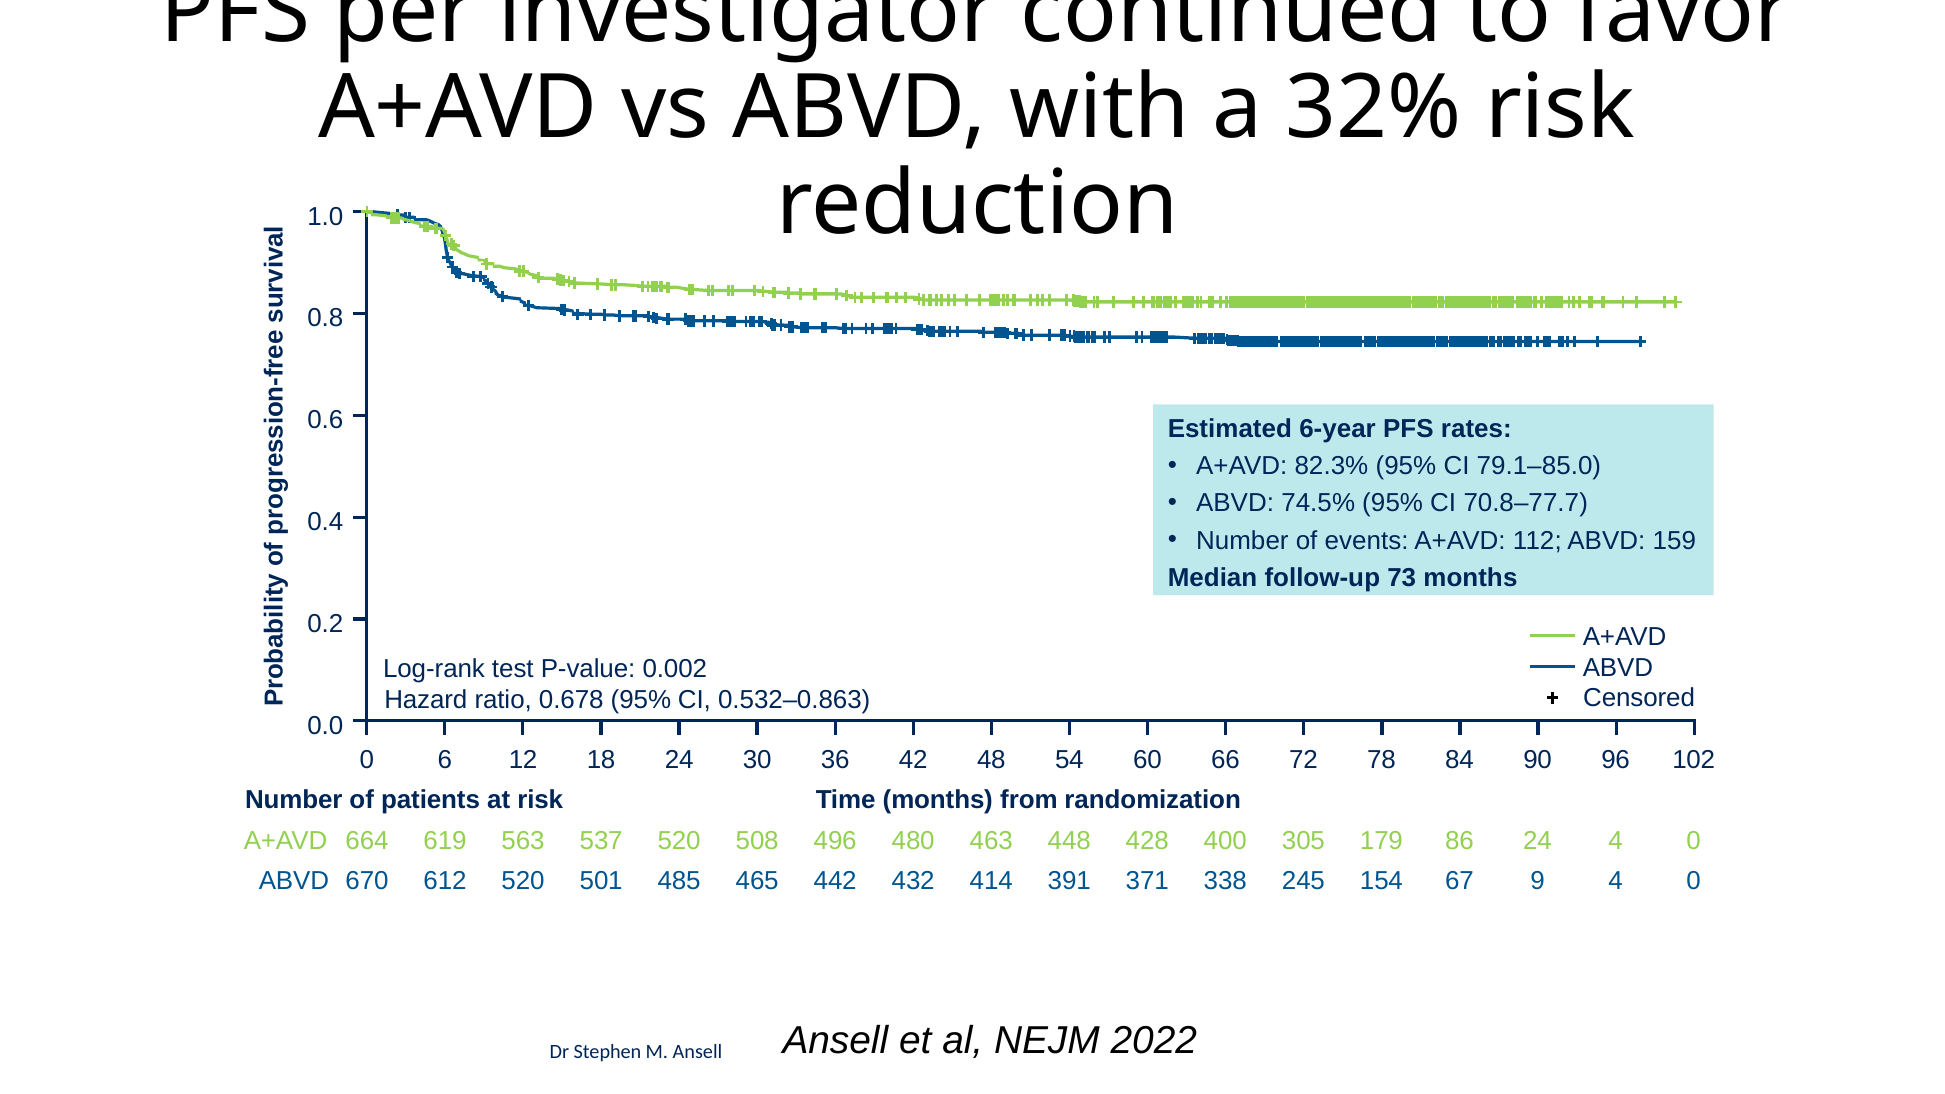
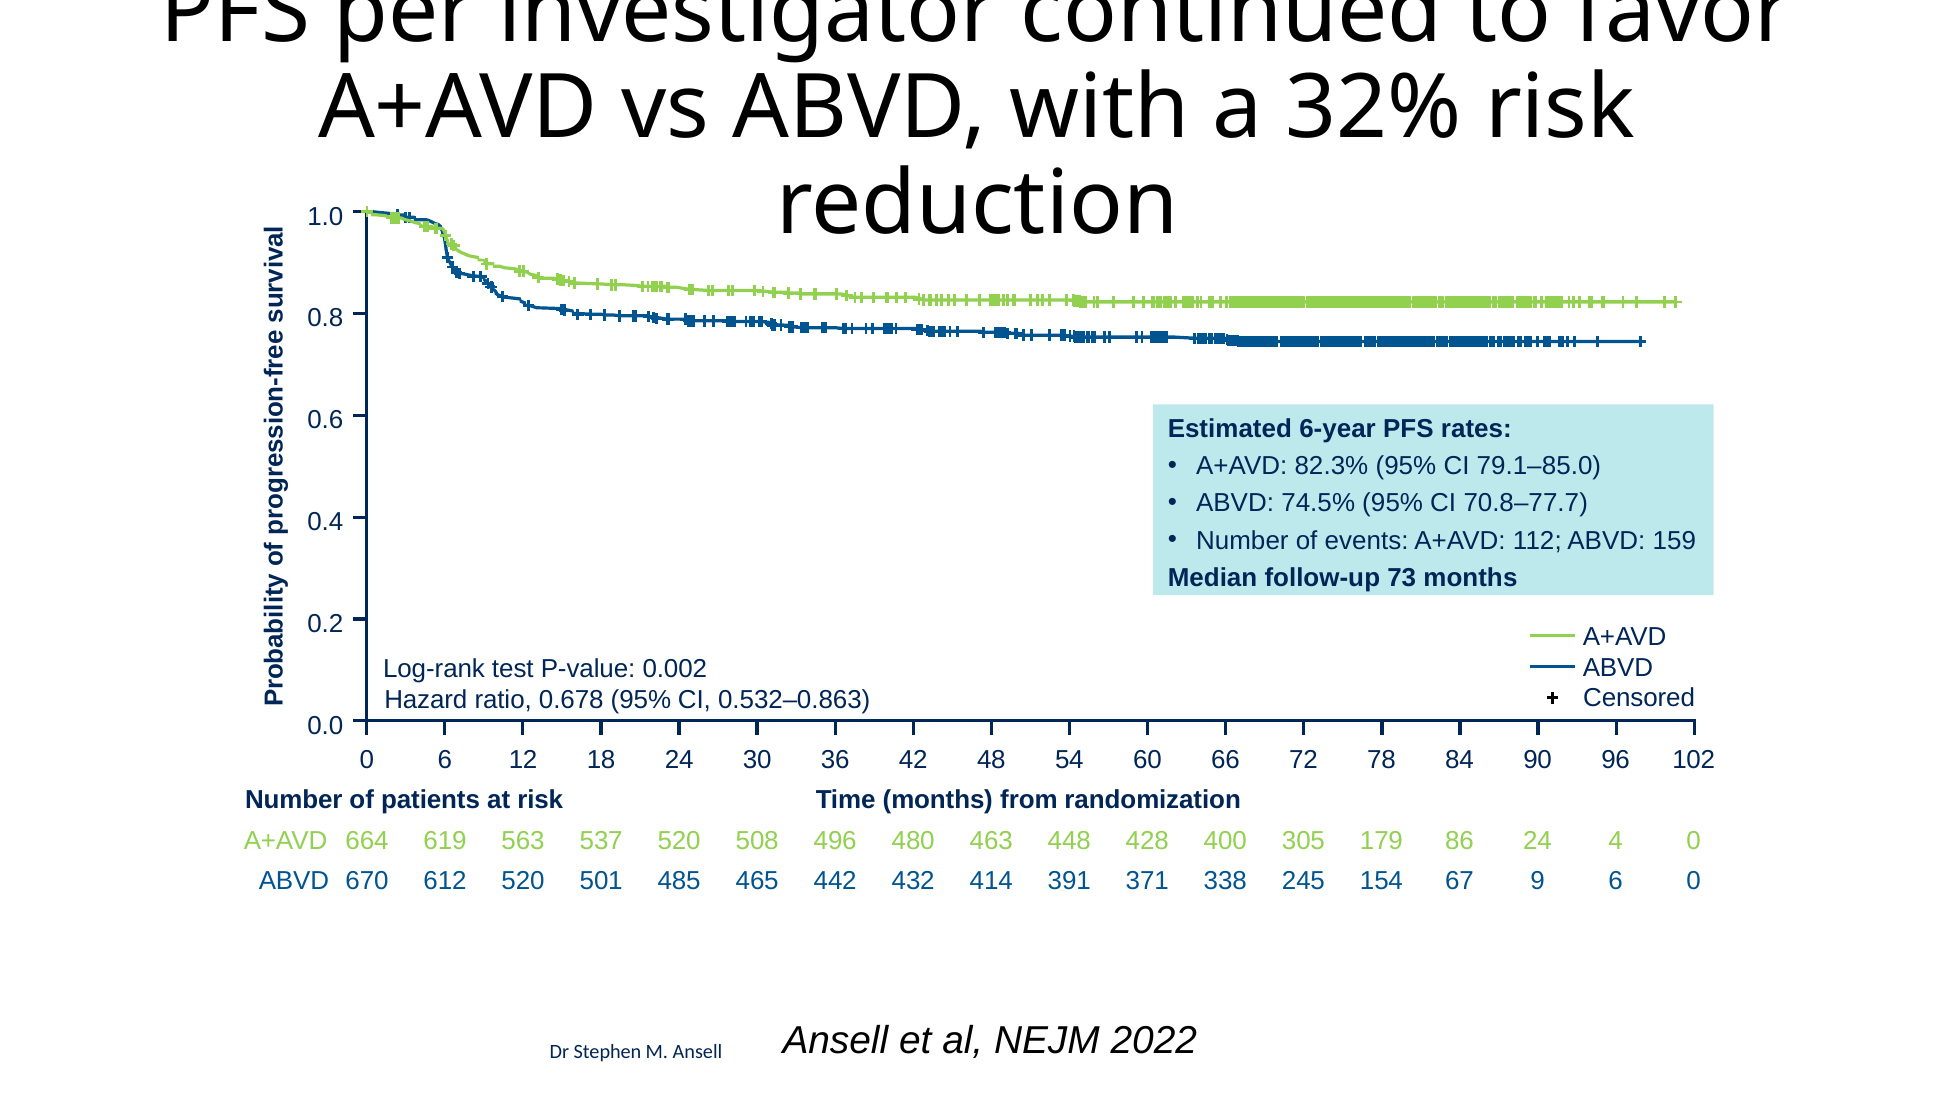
9 4: 4 -> 6
